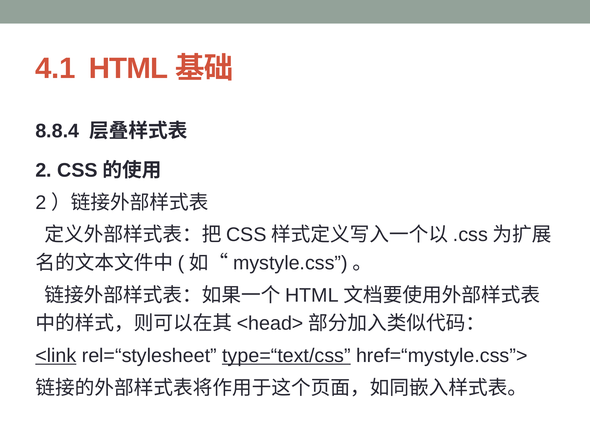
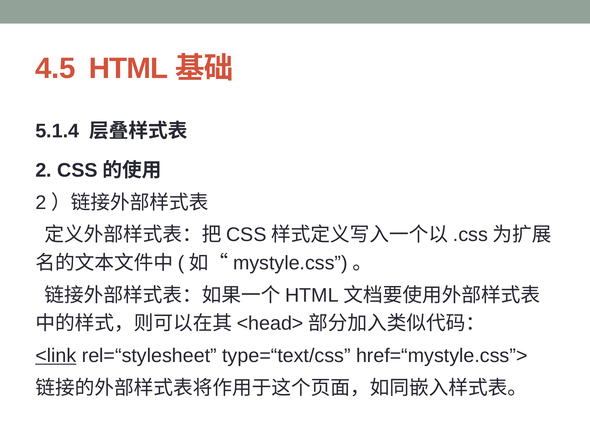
4.1: 4.1 -> 4.5
8.8.4: 8.8.4 -> 5.1.4
type=“text/css underline: present -> none
